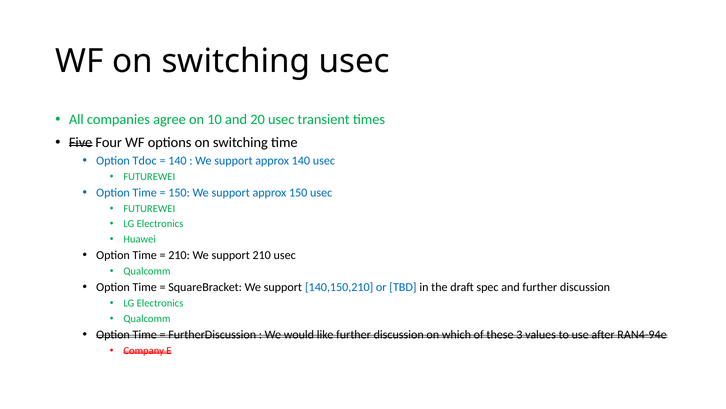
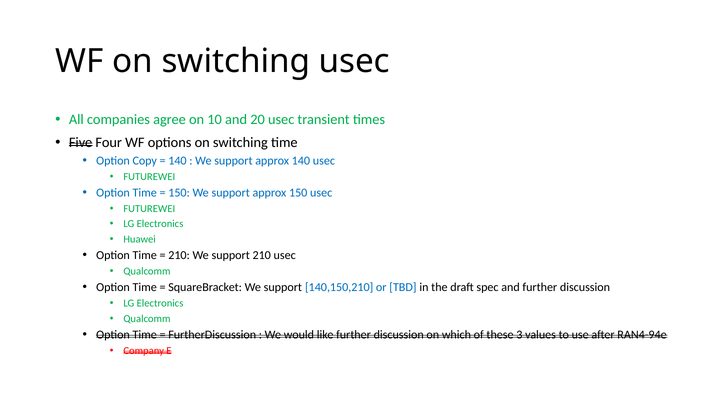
Tdoc: Tdoc -> Copy
